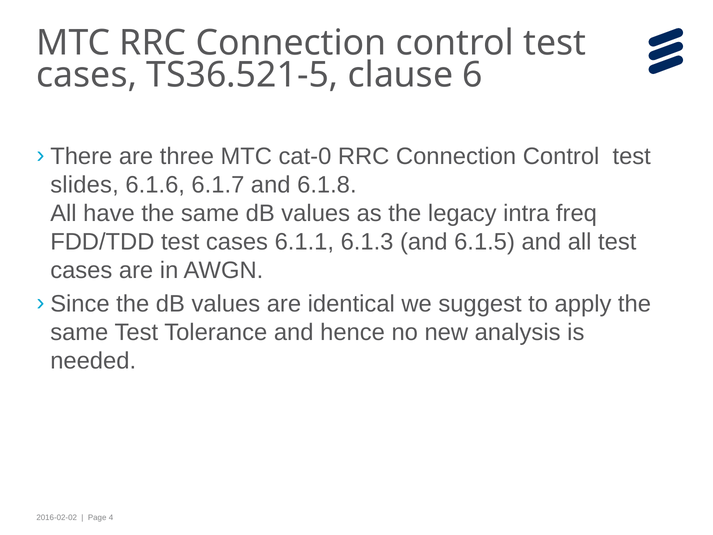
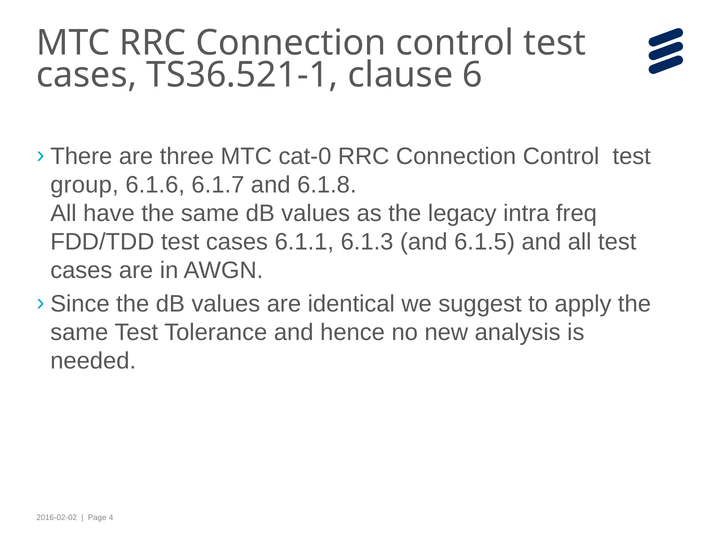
TS36.521-5: TS36.521-5 -> TS36.521-1
slides: slides -> group
